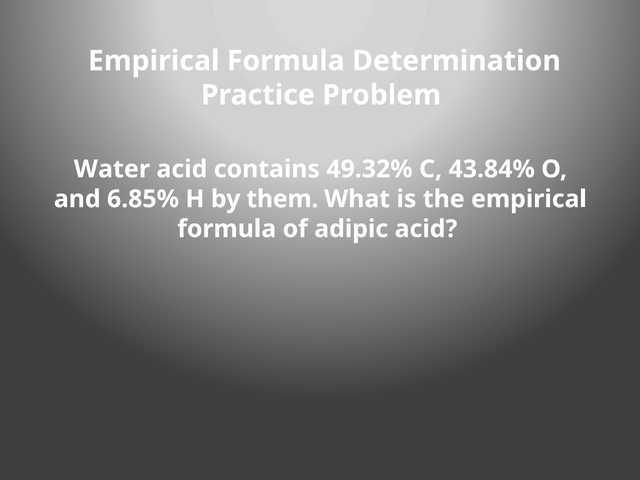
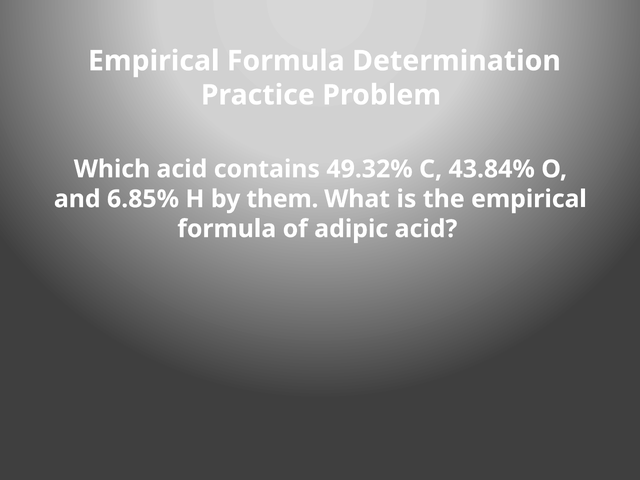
Water: Water -> Which
